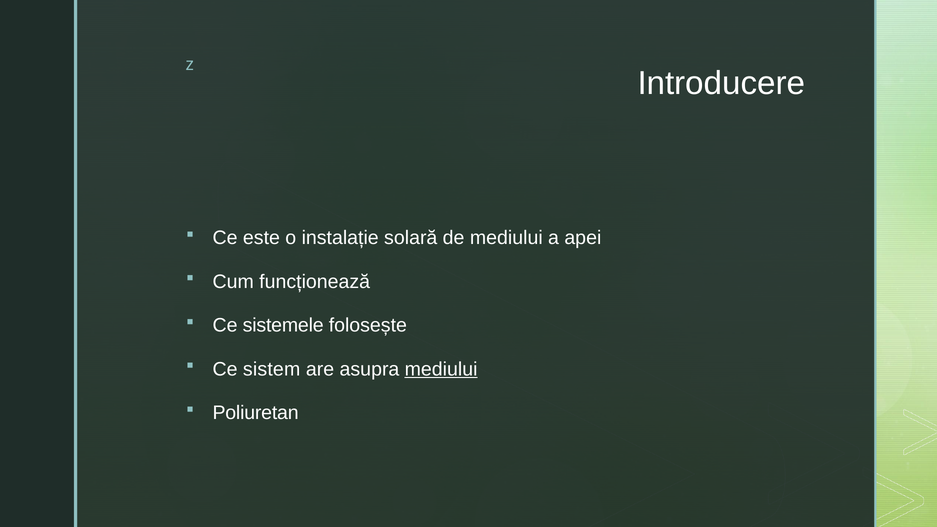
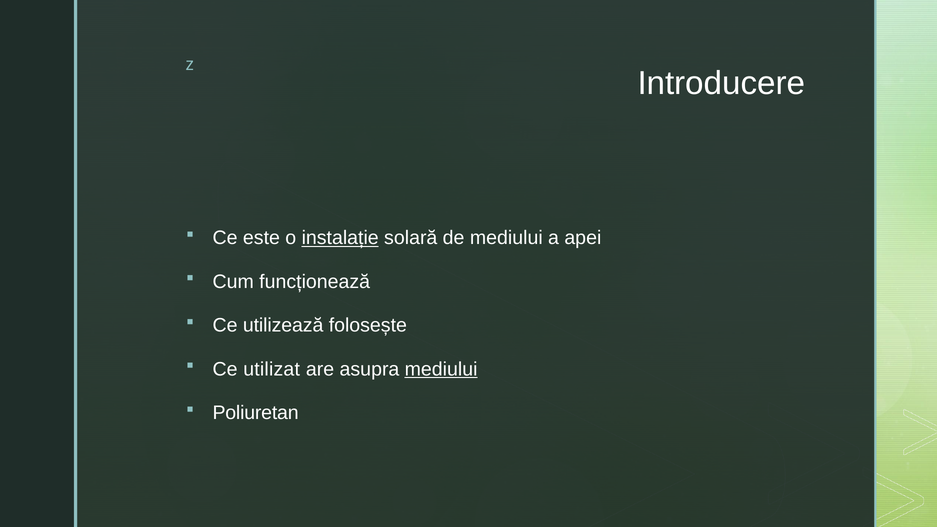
instalație underline: none -> present
sistemele: sistemele -> utilizează
sistem: sistem -> utilizat
